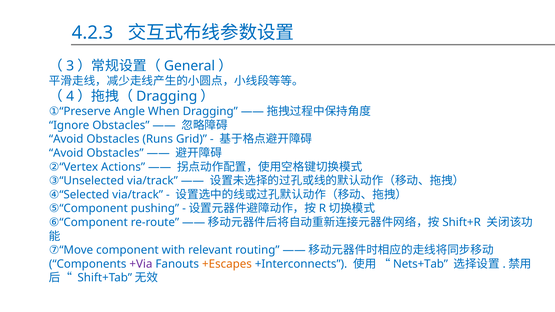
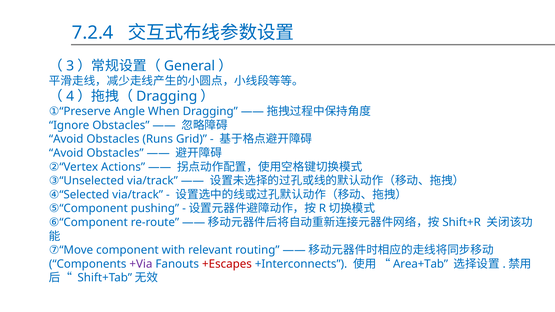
4.2.3: 4.2.3 -> 7.2.4
+Escapes colour: orange -> red
Nets+Tab: Nets+Tab -> Area+Tab
